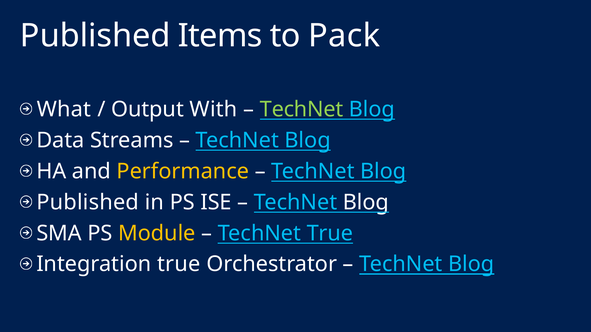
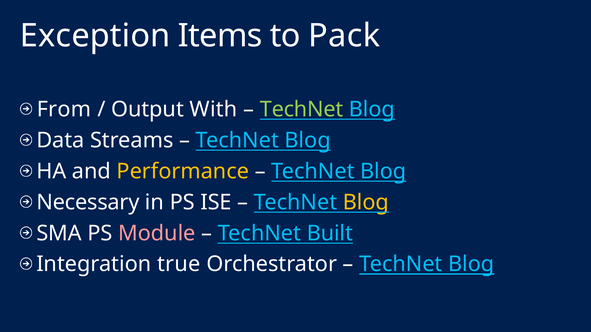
Published at (95, 36): Published -> Exception
What: What -> From
Published at (88, 202): Published -> Necessary
Blog at (366, 202) colour: white -> yellow
Module colour: yellow -> pink
TechNet True: True -> Built
